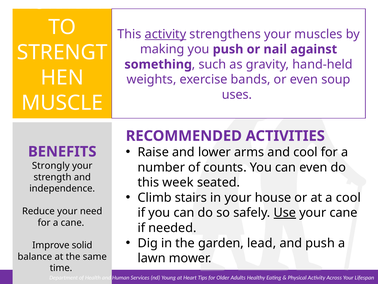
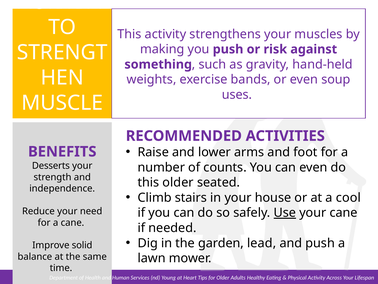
activity at (165, 34) underline: present -> none
nail: nail -> risk
and cool: cool -> foot
Strongly: Strongly -> Desserts
this week: week -> older
